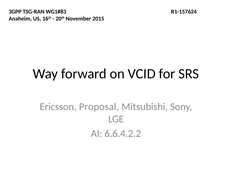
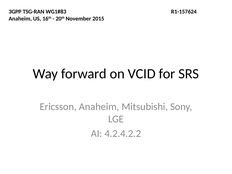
Ericsson Proposal: Proposal -> Anaheim
6.6.4.2.2: 6.6.4.2.2 -> 4.2.4.2.2
